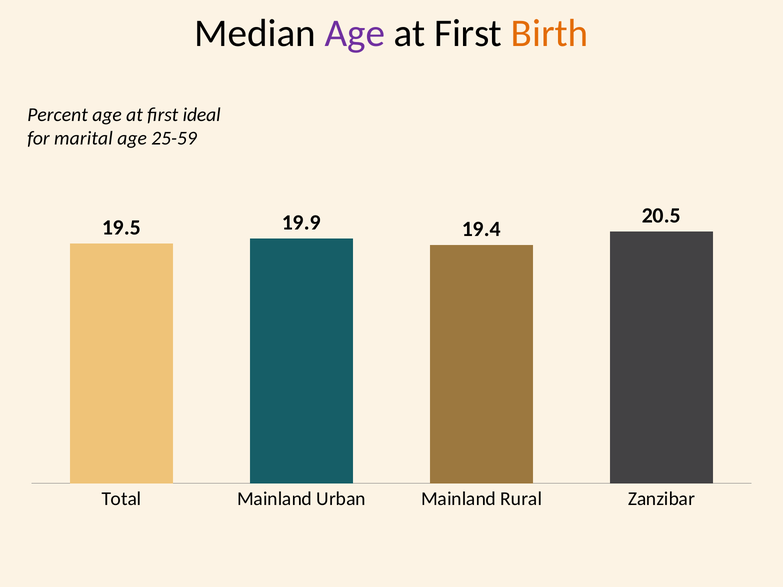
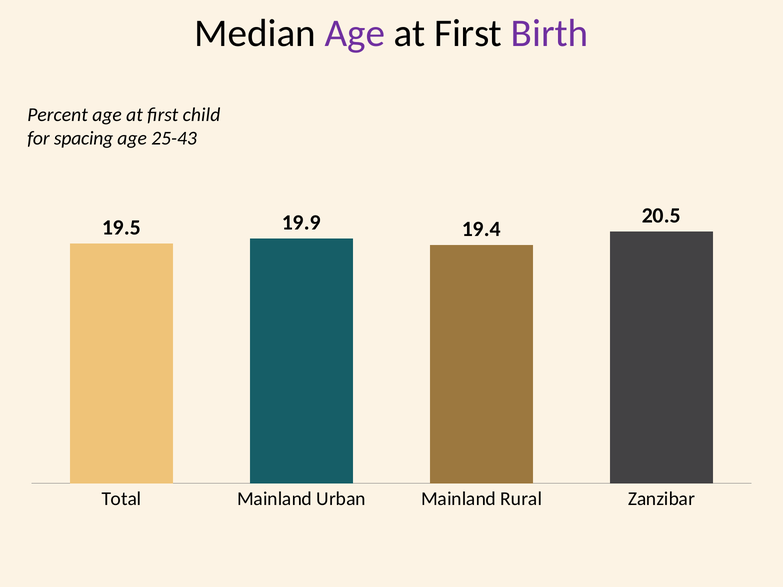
Birth colour: orange -> purple
ideal: ideal -> child
marital: marital -> spacing
25-59: 25-59 -> 25-43
